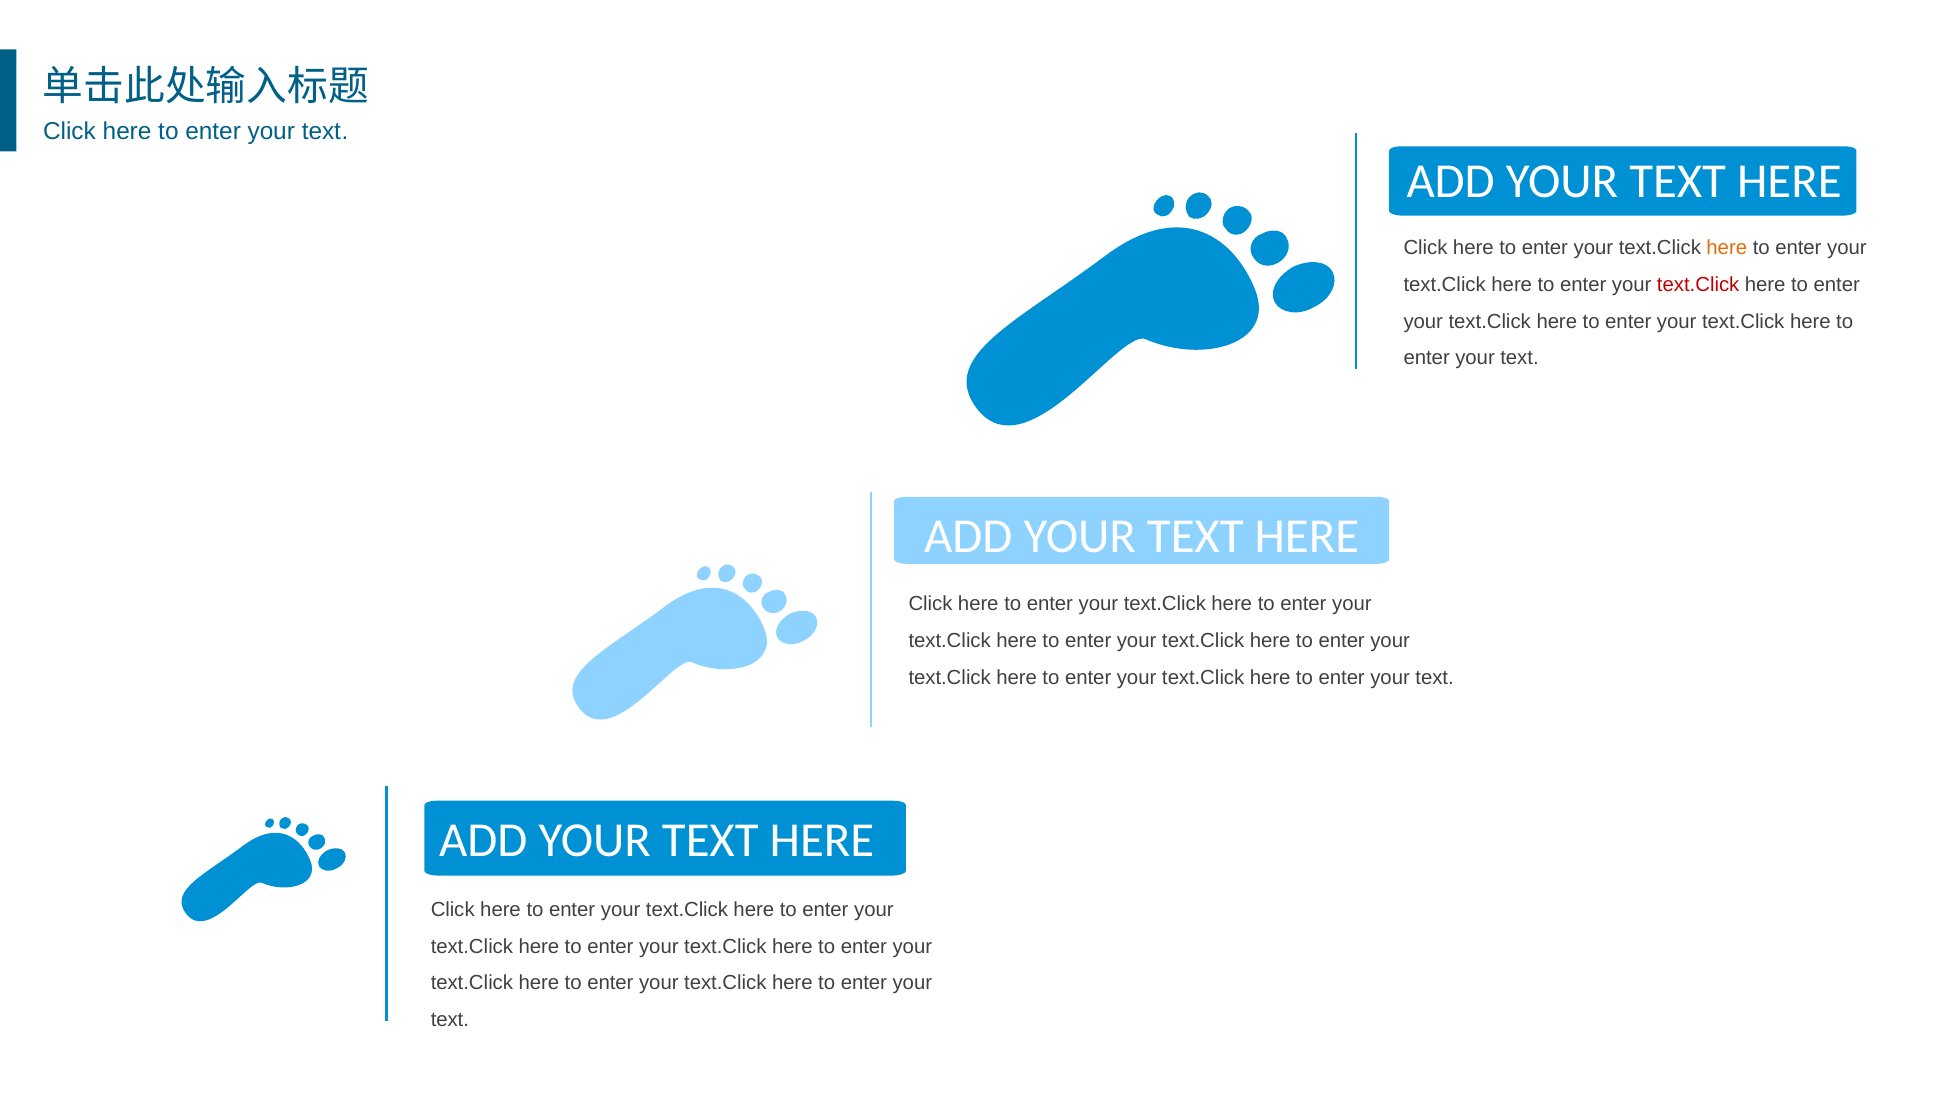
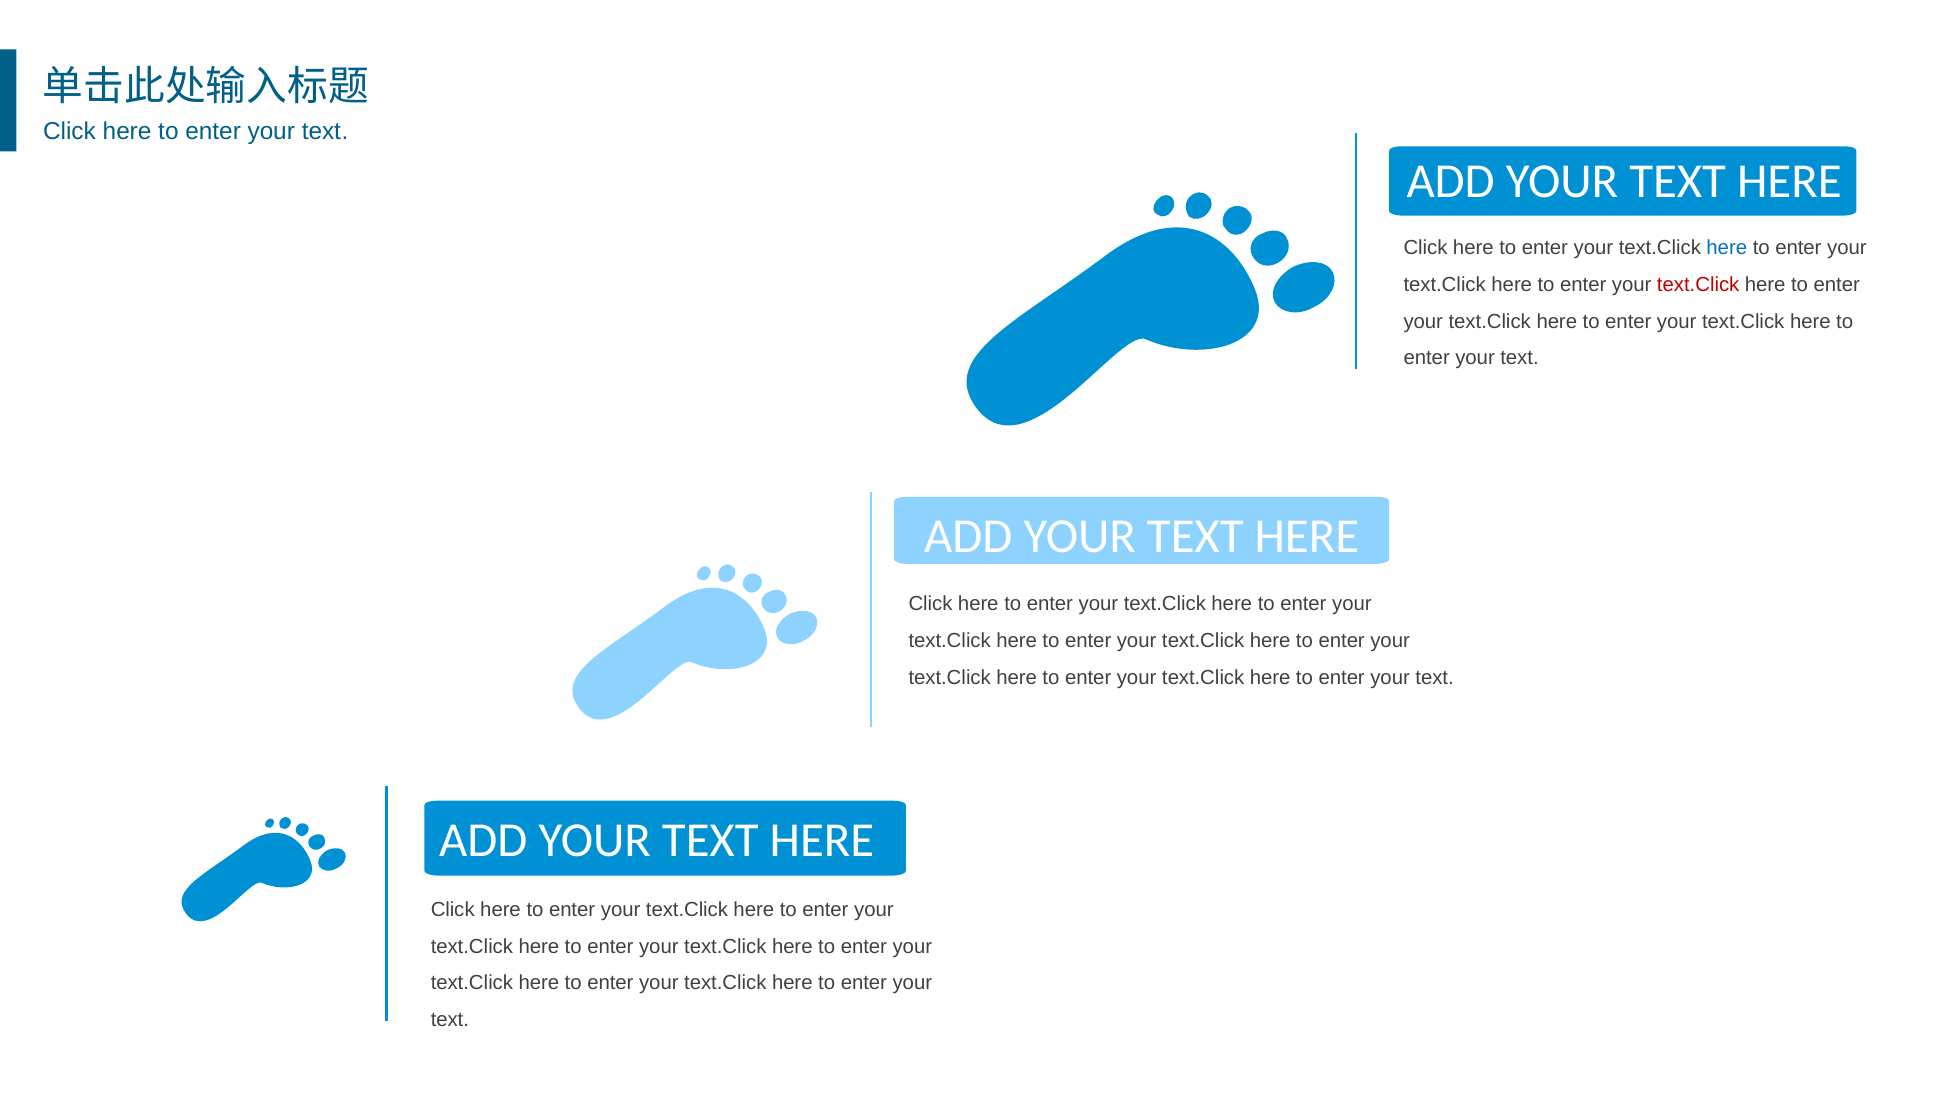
here at (1727, 248) colour: orange -> blue
